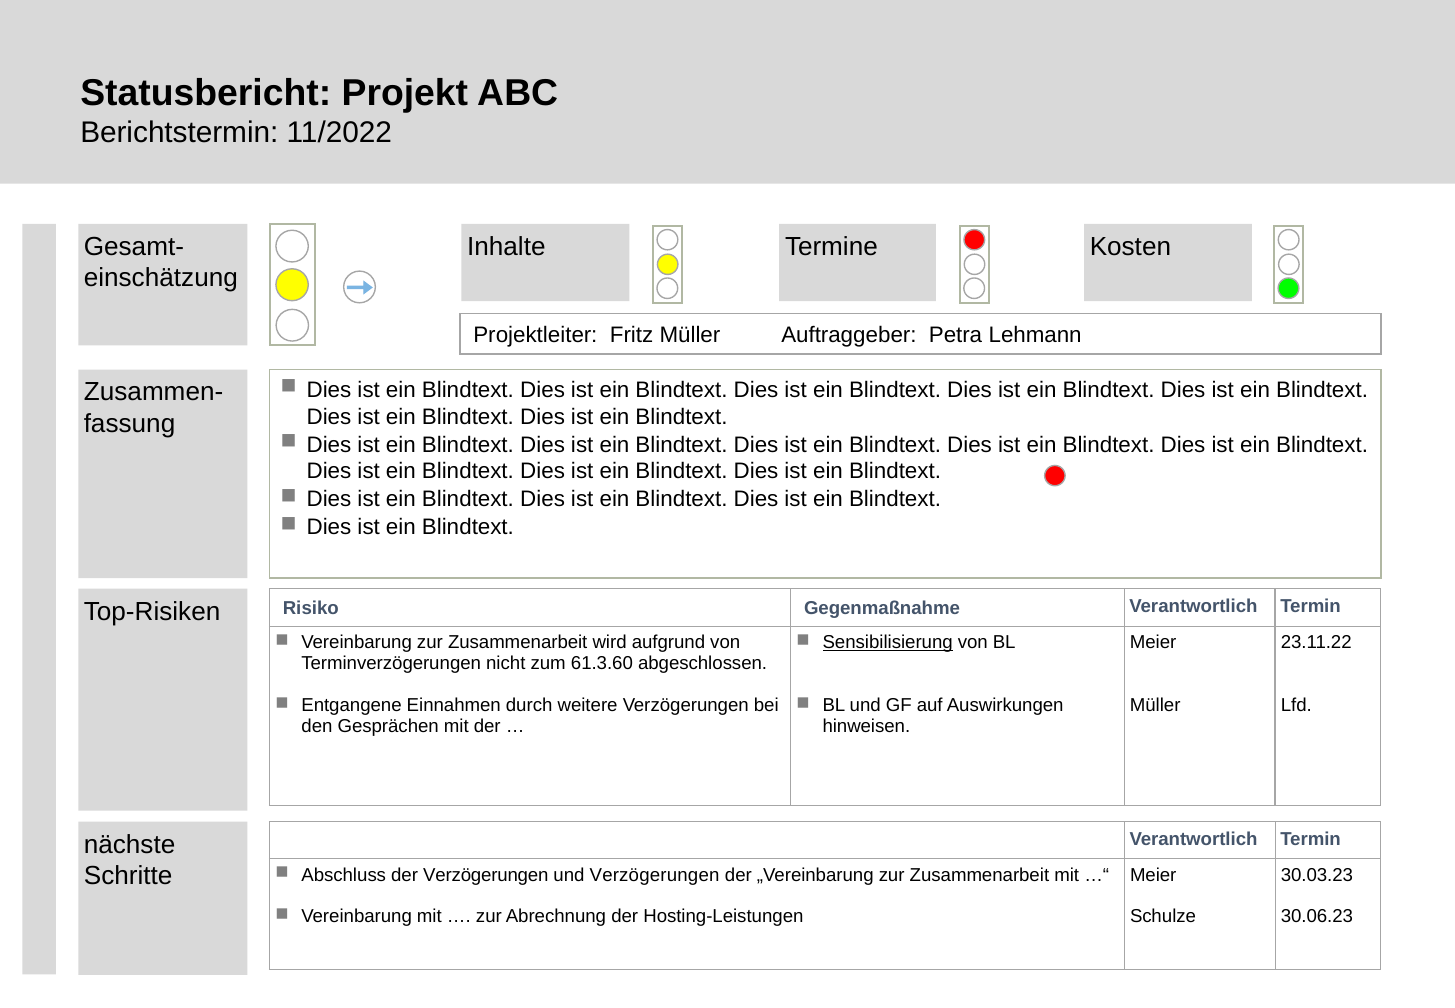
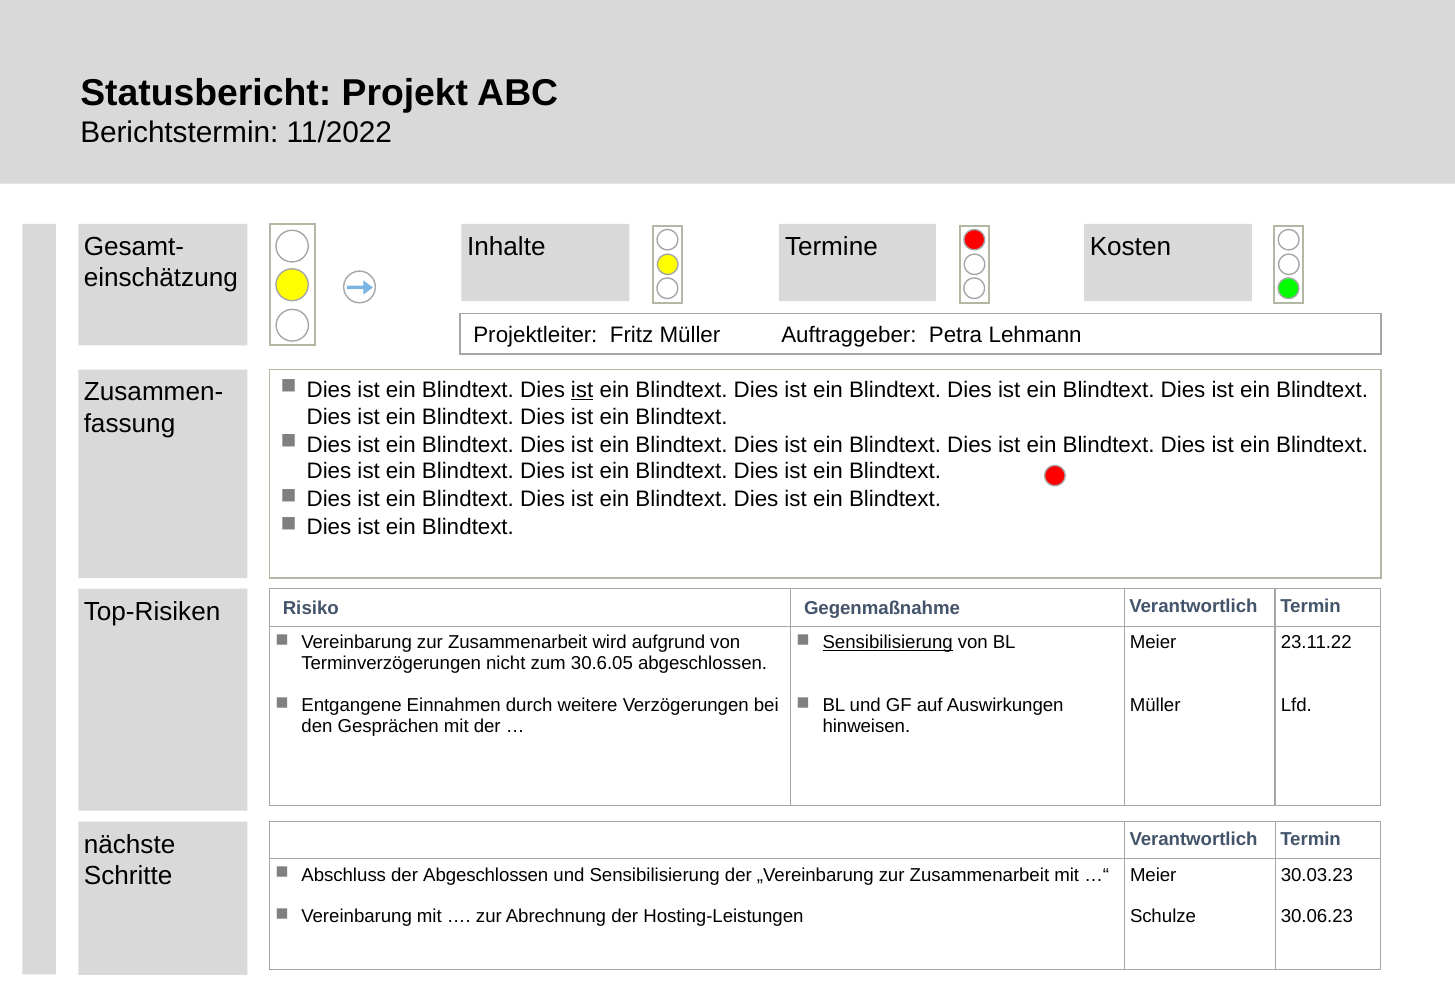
ist at (582, 390) underline: none -> present
61.3.60: 61.3.60 -> 30.6.05
der Verzögerungen: Verzögerungen -> Abgeschlossen
und Verzögerungen: Verzögerungen -> Sensibilisierung
